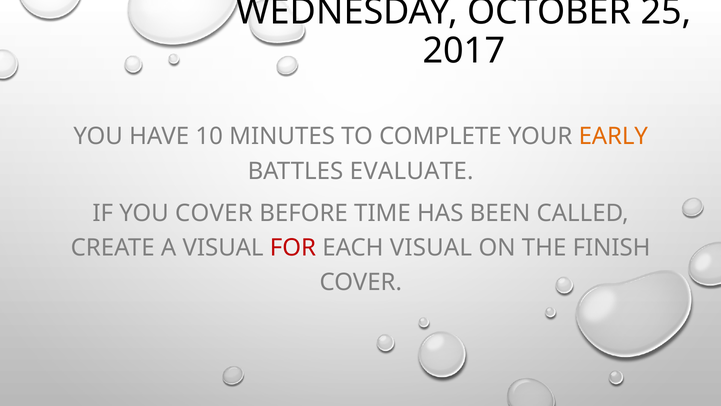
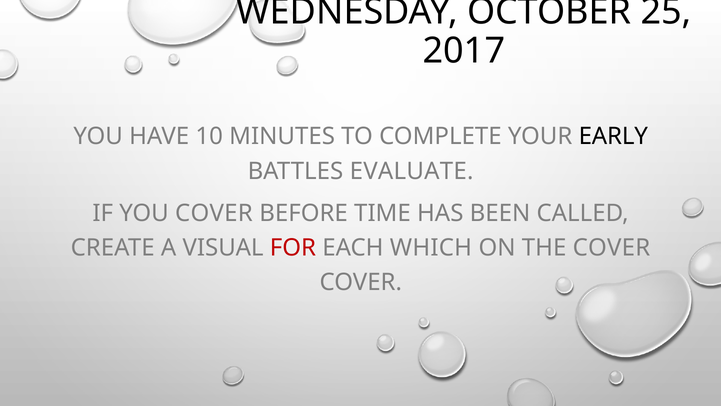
EARLY colour: orange -> black
EACH VISUAL: VISUAL -> WHICH
THE FINISH: FINISH -> COVER
